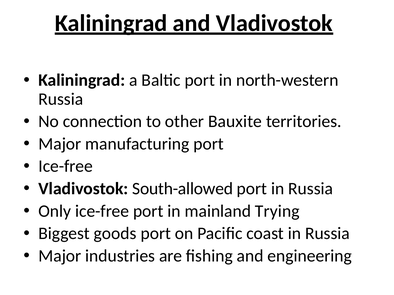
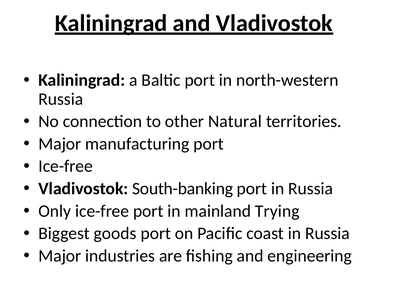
Bauxite: Bauxite -> Natural
South-allowed: South-allowed -> South-banking
